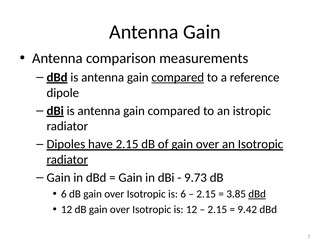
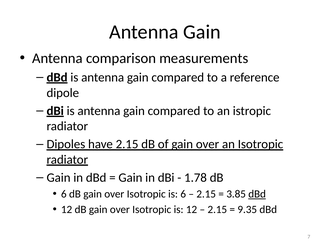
compared at (178, 77) underline: present -> none
9.73: 9.73 -> 1.78
9.42: 9.42 -> 9.35
